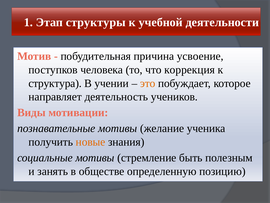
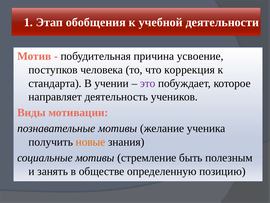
структуры: структуры -> обобщения
структура: структура -> стандарта
это colour: orange -> purple
